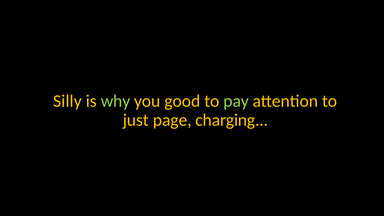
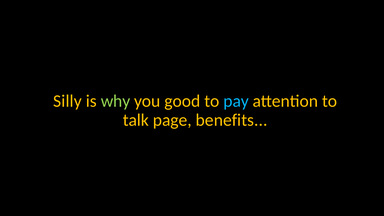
pay colour: light green -> light blue
just: just -> talk
charging: charging -> benefits
